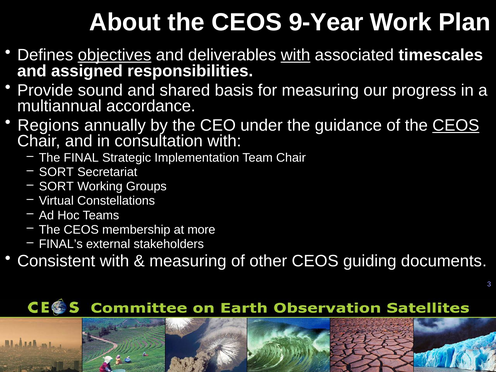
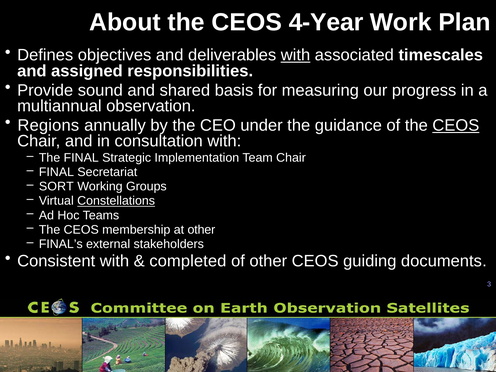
9-Year: 9-Year -> 4-Year
objectives underline: present -> none
accordance: accordance -> observation
SORT at (56, 172): SORT -> FINAL
Constellations underline: none -> present
at more: more -> other
measuring at (188, 261): measuring -> completed
